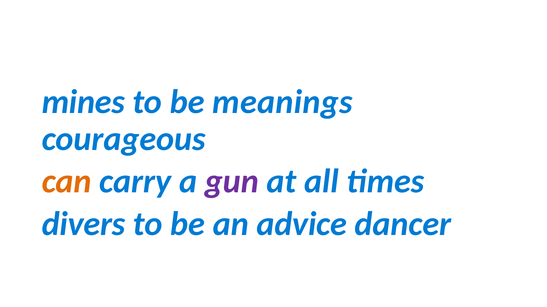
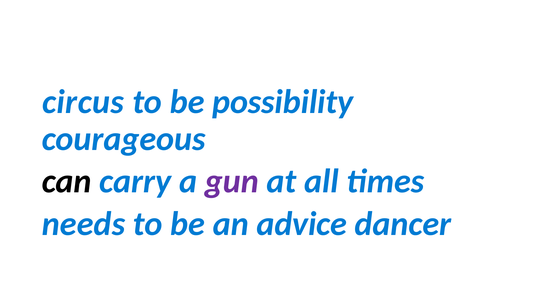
mines: mines -> circus
meanings: meanings -> possibility
can colour: orange -> black
divers: divers -> needs
